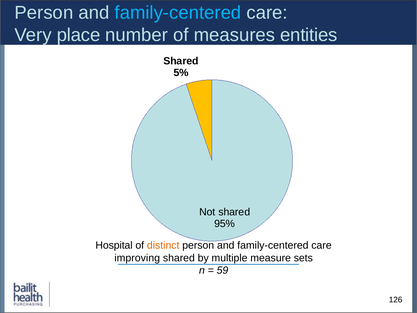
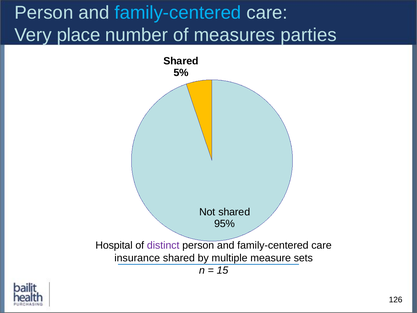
entities: entities -> parties
distinct colour: orange -> purple
improving: improving -> insurance
59: 59 -> 15
